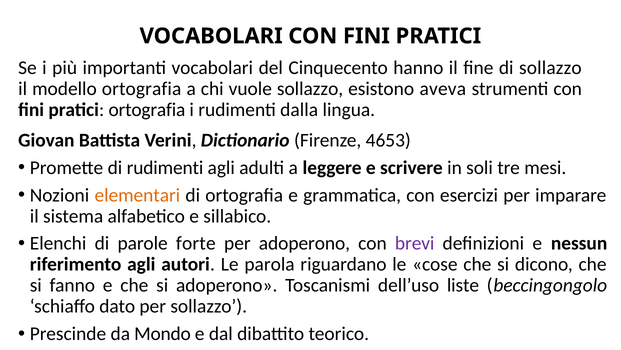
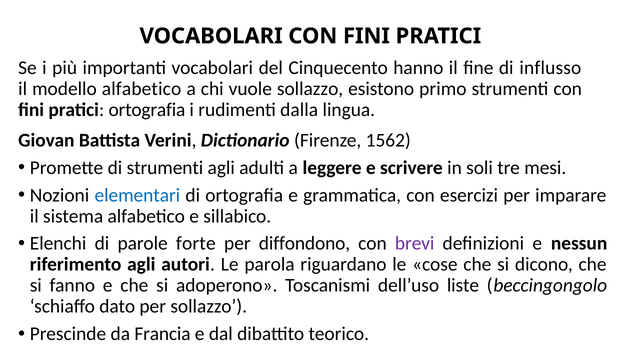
di sollazzo: sollazzo -> influsso
modello ortografia: ortografia -> alfabetico
aveva: aveva -> primo
4653: 4653 -> 1562
di rudimenti: rudimenti -> strumenti
elementari colour: orange -> blue
per adoperono: adoperono -> diffondono
Mondo: Mondo -> Francia
